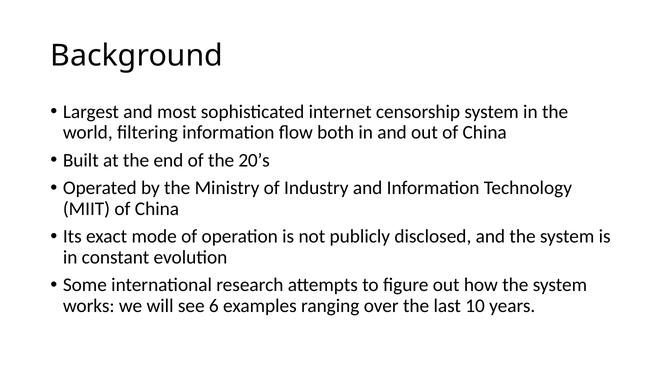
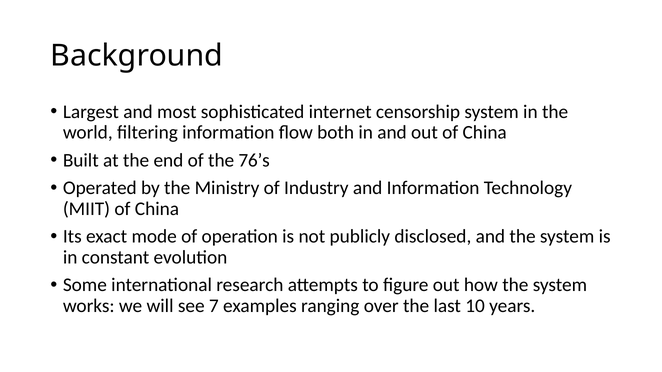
20’s: 20’s -> 76’s
6: 6 -> 7
